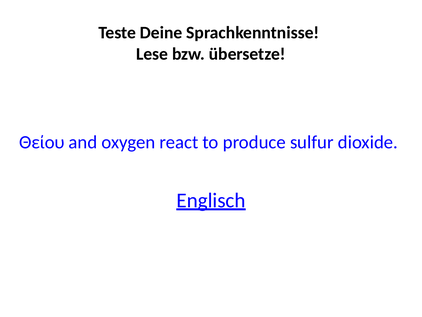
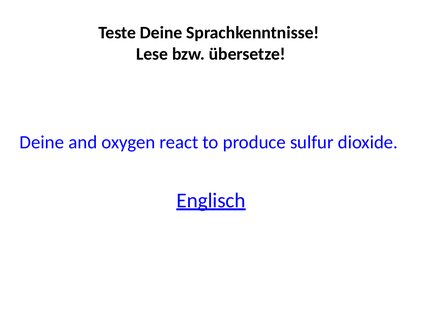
Θείου at (42, 142): Θείου -> Deine
